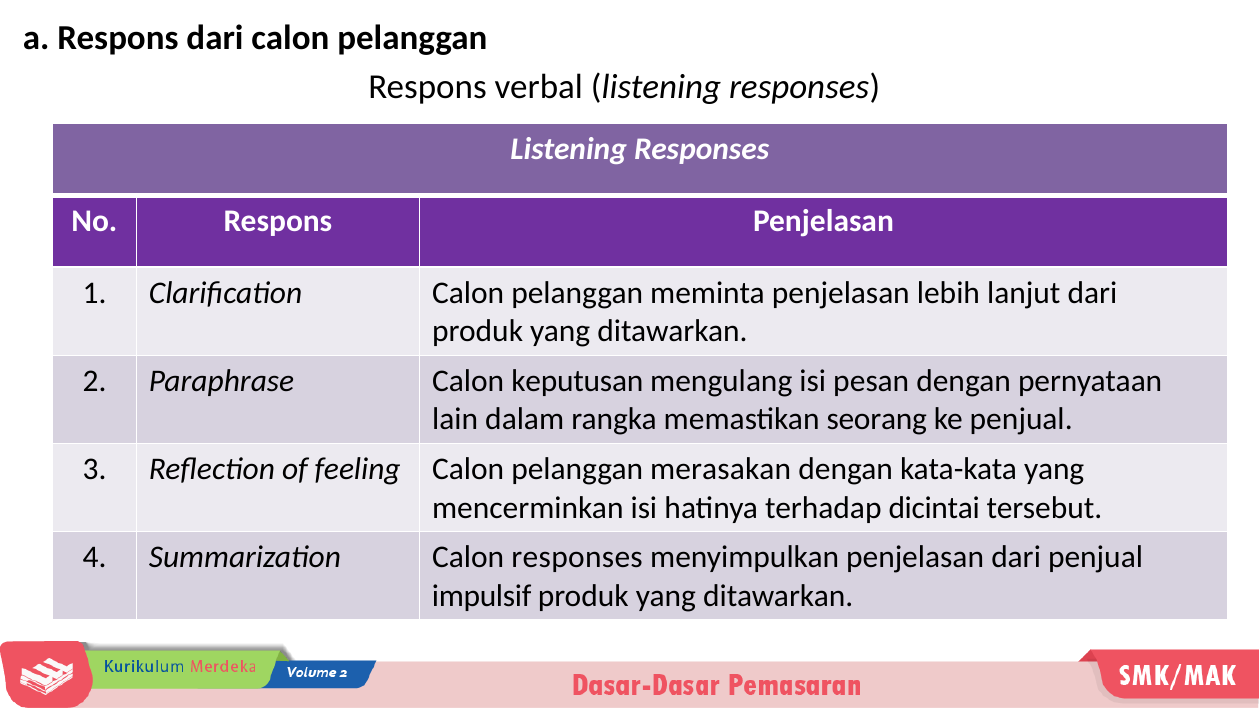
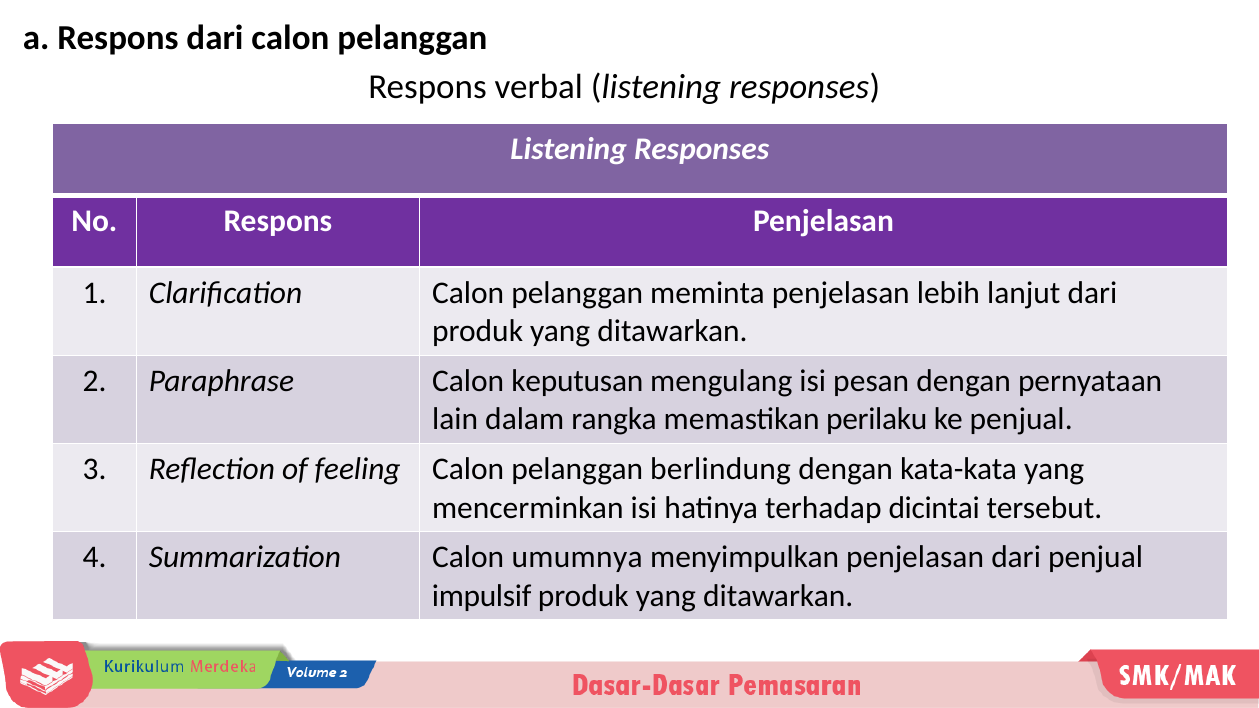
seorang: seorang -> perilaku
merasakan: merasakan -> berlindung
Calon responses: responses -> umumnya
